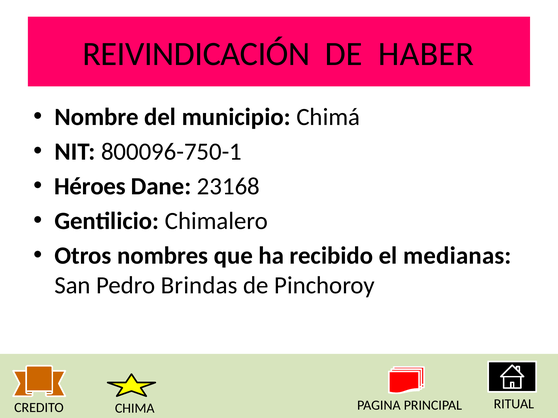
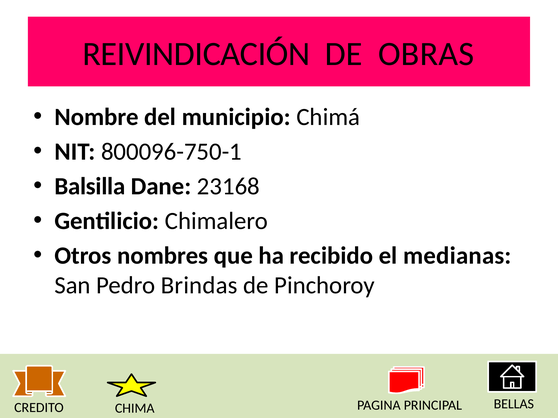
HABER: HABER -> OBRAS
Héroes: Héroes -> Balsilla
RITUAL: RITUAL -> BELLAS
